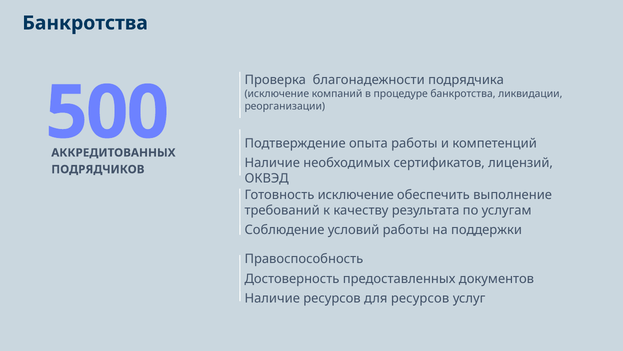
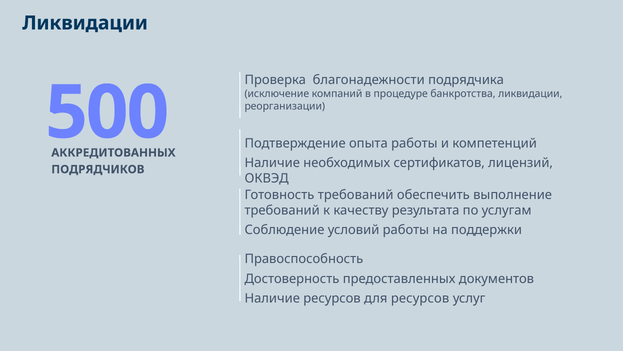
Банкротства at (85, 23): Банкротства -> Ликвидации
Готовность исключение: исключение -> требований
